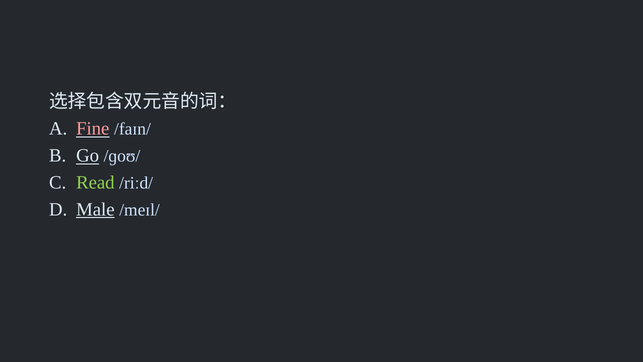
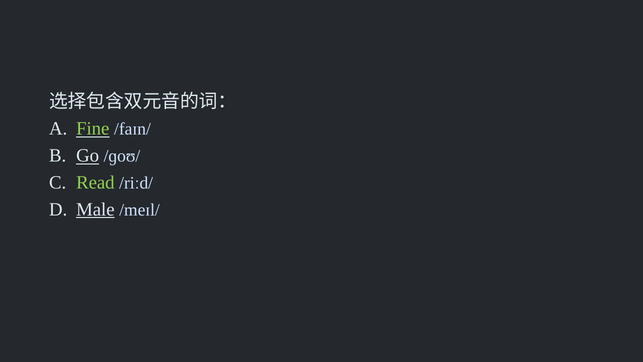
Fine colour: pink -> light green
